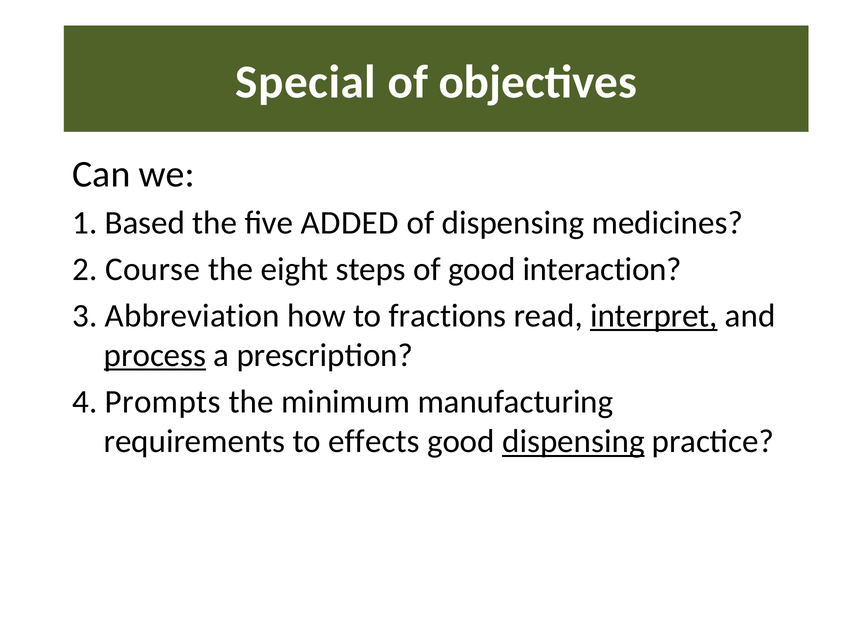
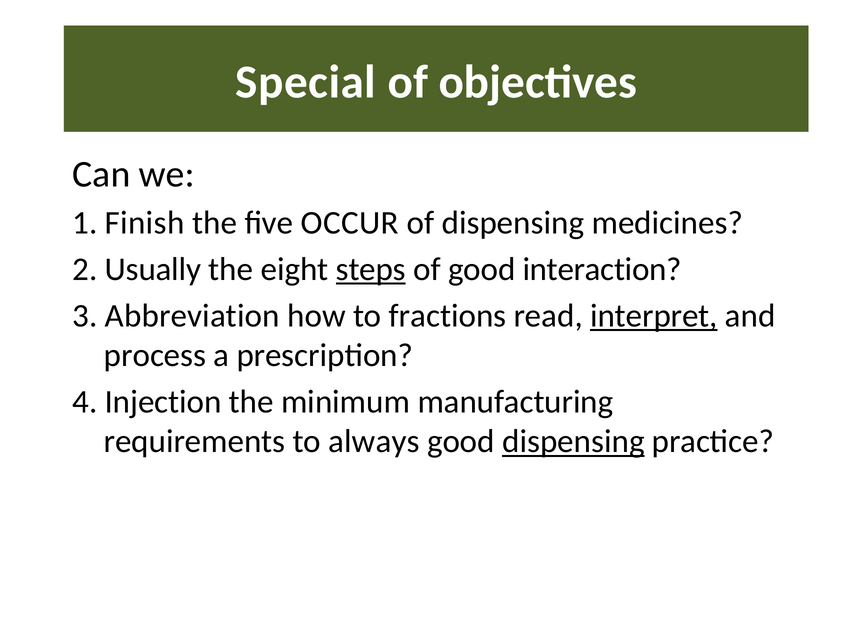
Based: Based -> Finish
ADDED: ADDED -> OCCUR
Course: Course -> Usually
steps underline: none -> present
process underline: present -> none
Prompts: Prompts -> Injection
effects: effects -> always
